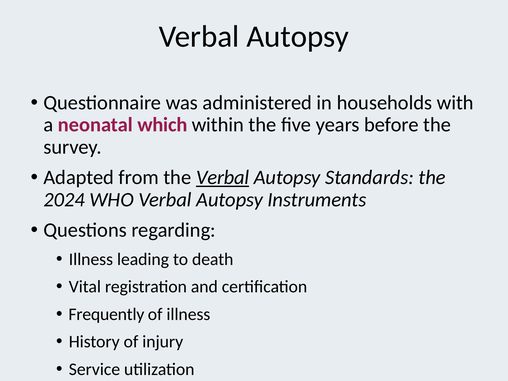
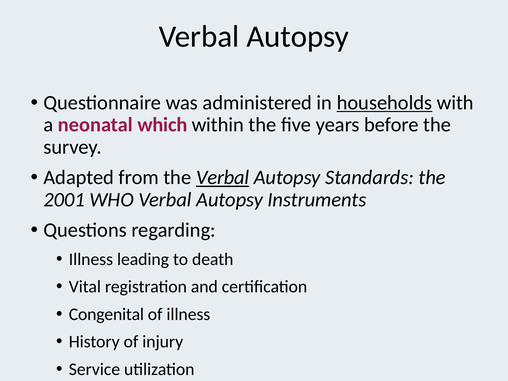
households underline: none -> present
2024: 2024 -> 2001
Frequently: Frequently -> Congenital
